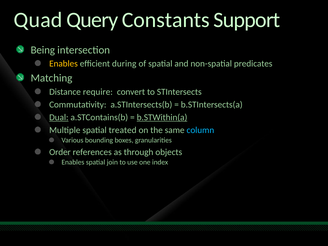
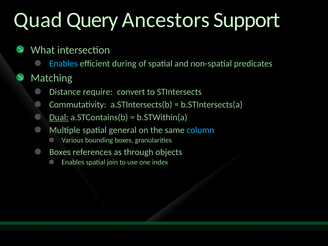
Constants: Constants -> Ancestors
Being: Being -> What
Enables at (63, 64) colour: yellow -> light blue
b.STWithin(a underline: present -> none
treated: treated -> general
Order at (60, 152): Order -> Boxes
